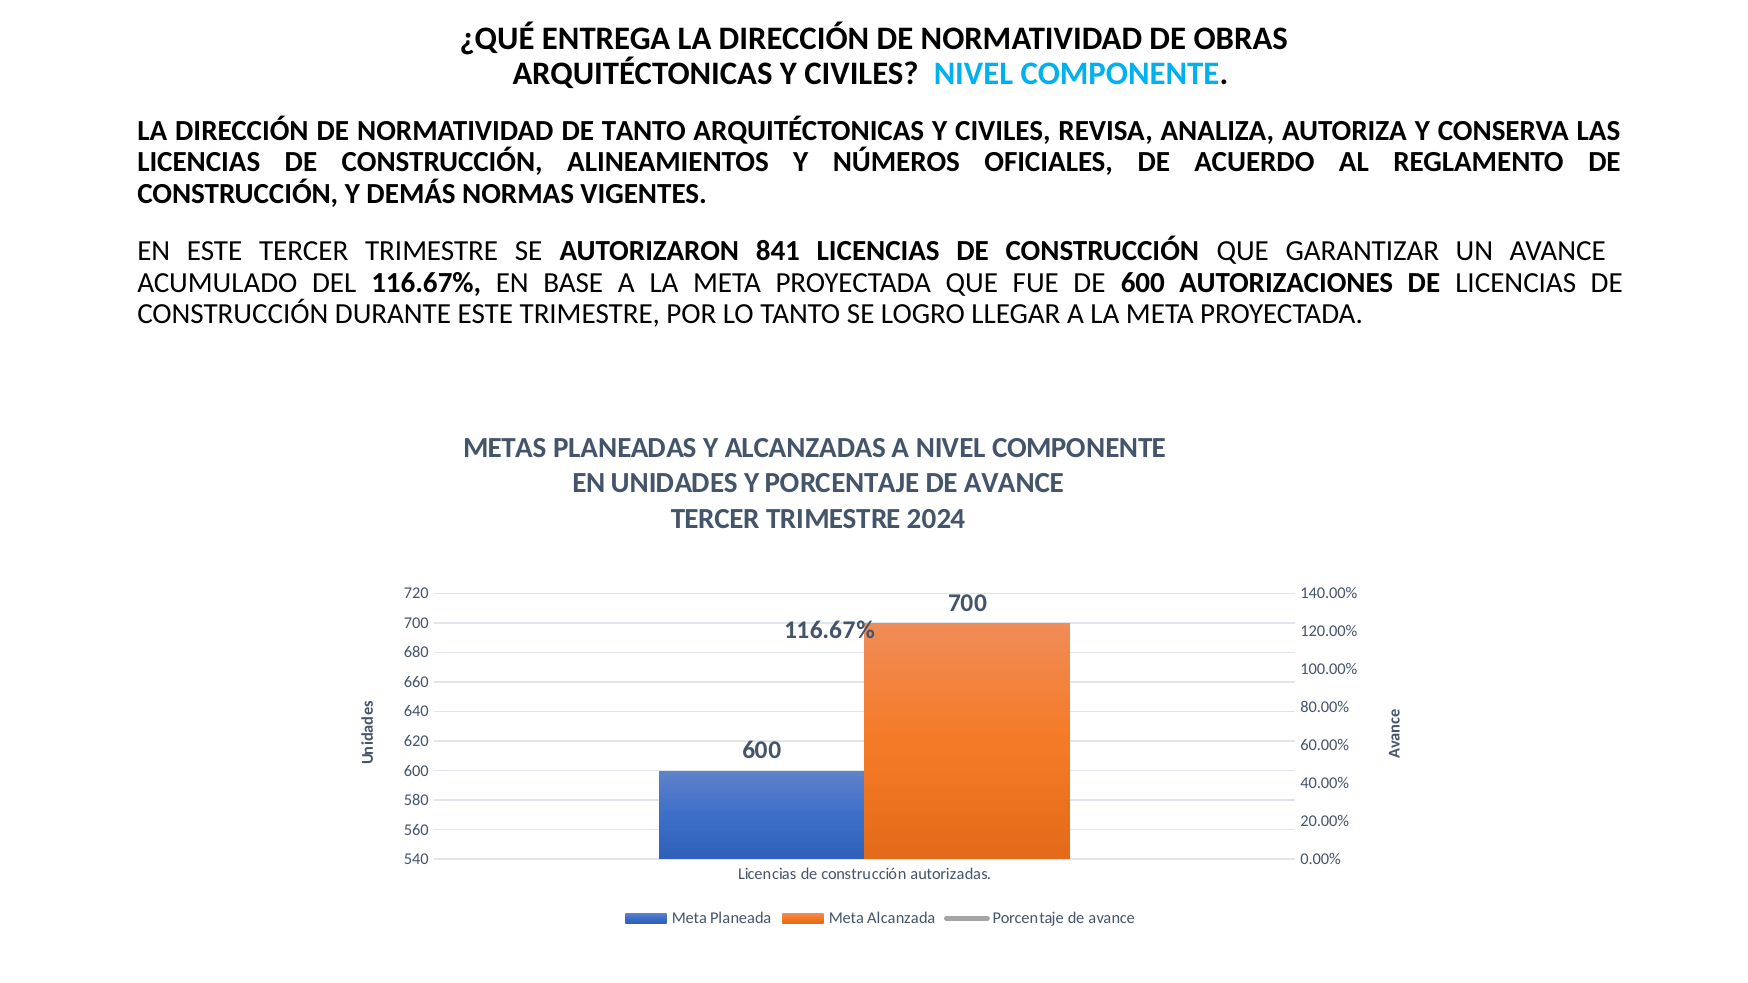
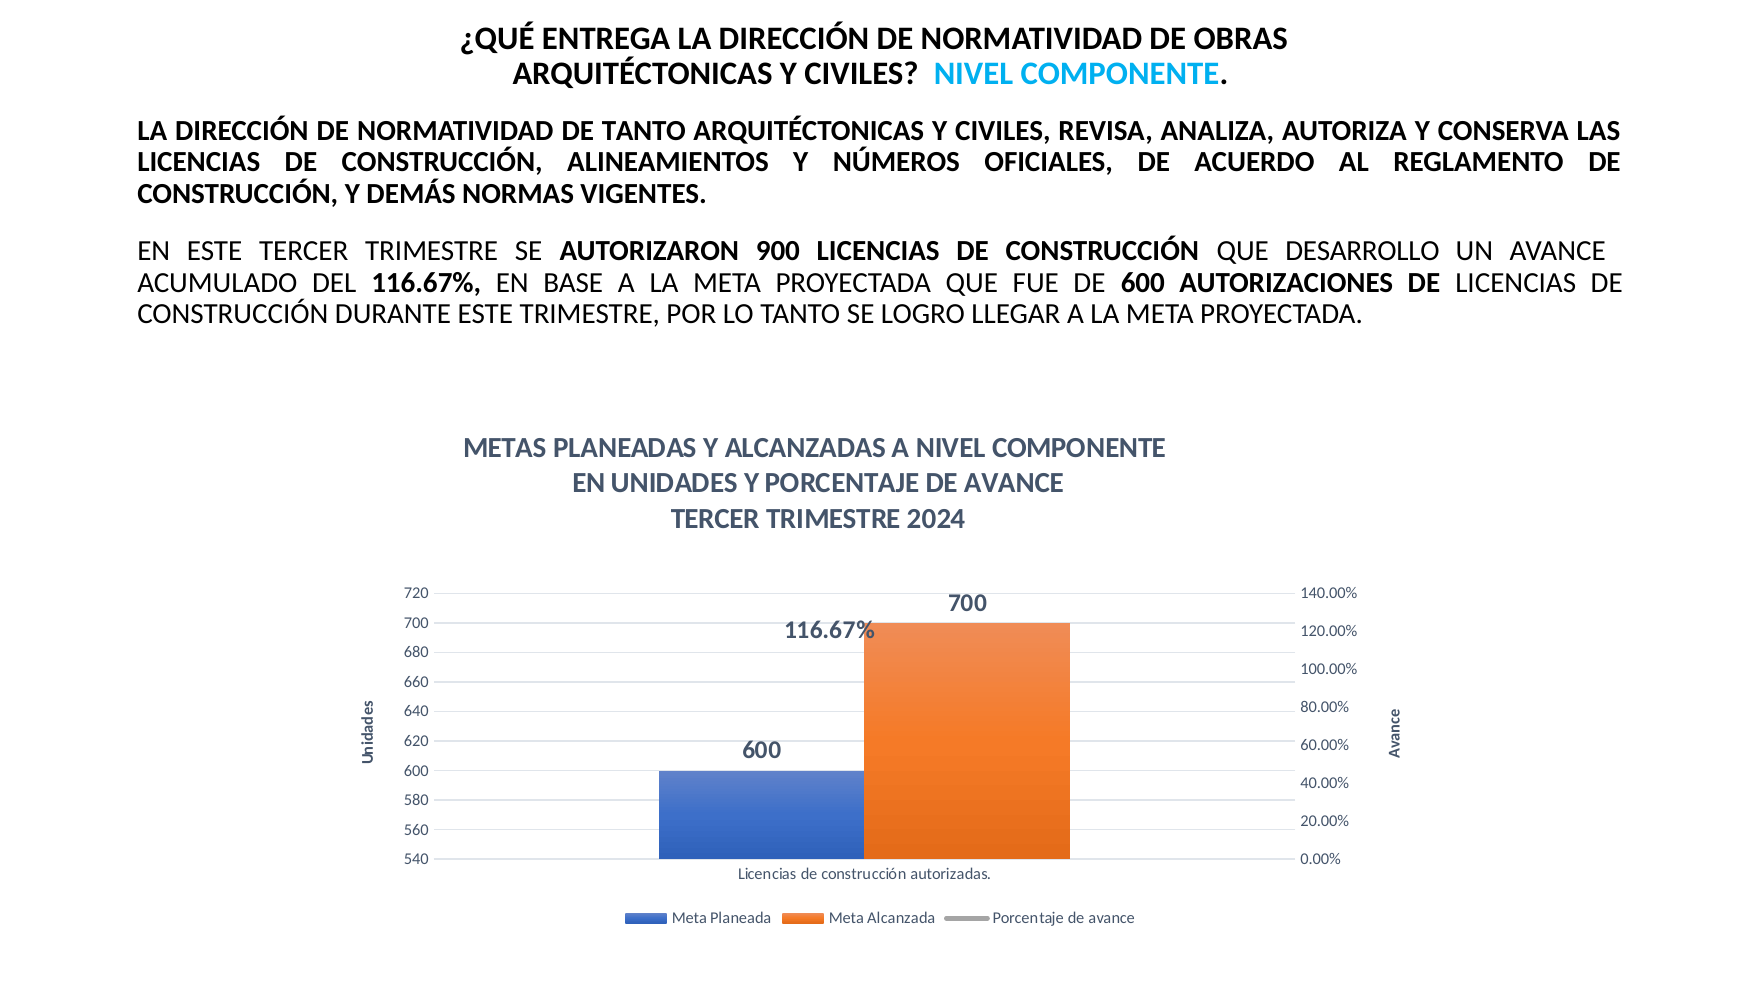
841: 841 -> 900
GARANTIZAR: GARANTIZAR -> DESARROLLO
